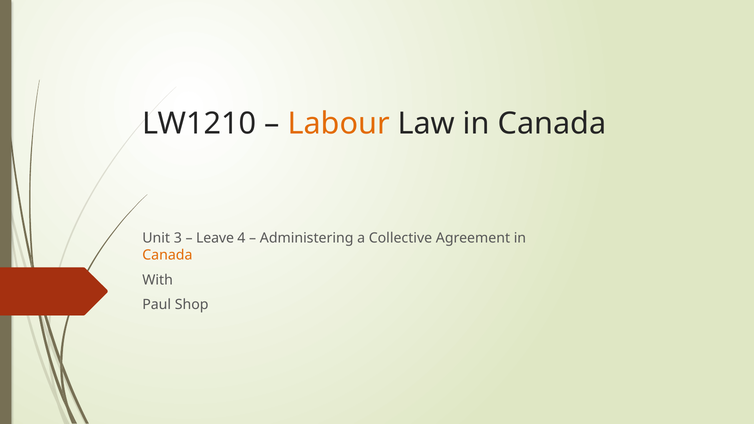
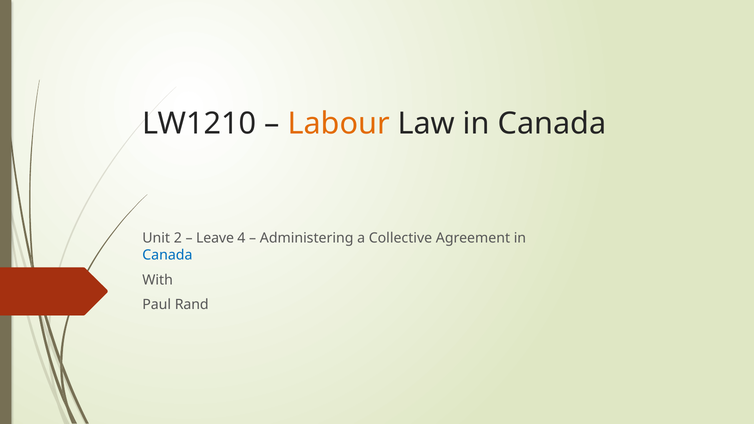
3: 3 -> 2
Canada at (167, 255) colour: orange -> blue
Shop: Shop -> Rand
